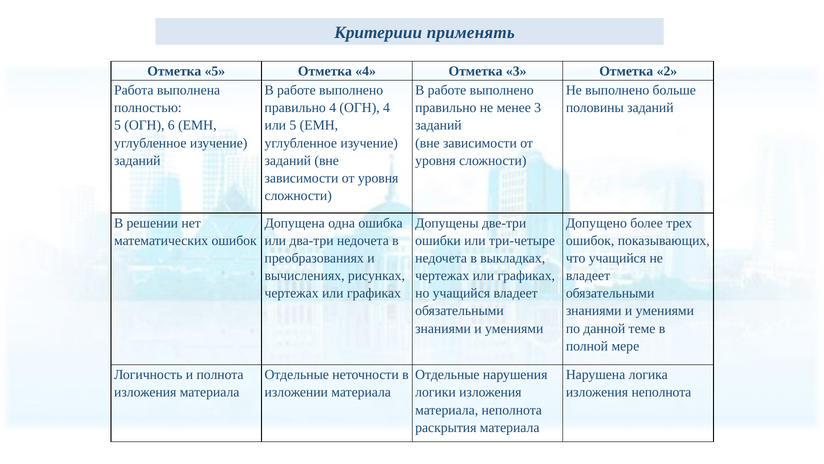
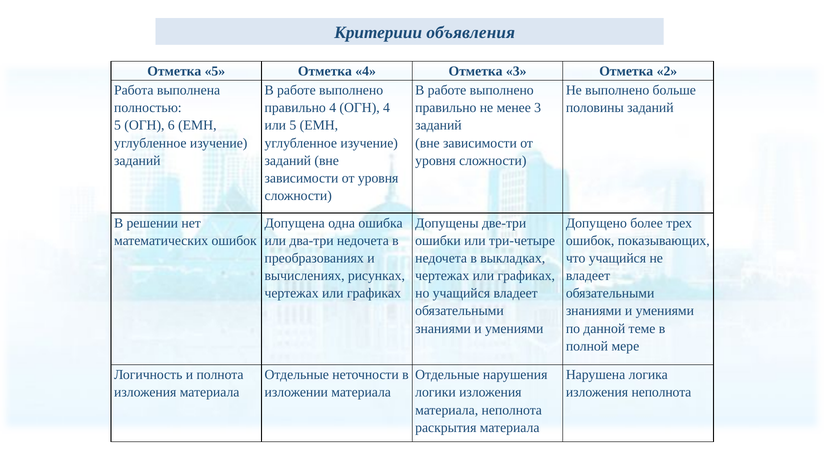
применять: применять -> объявления
